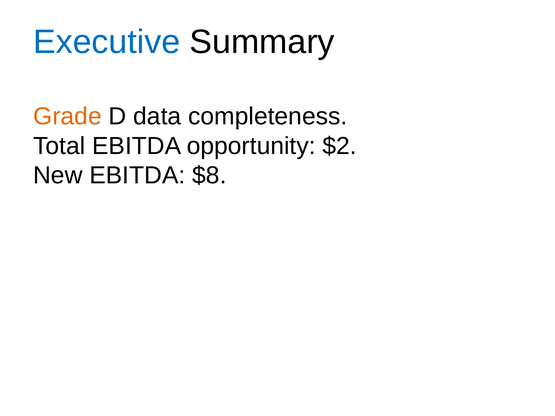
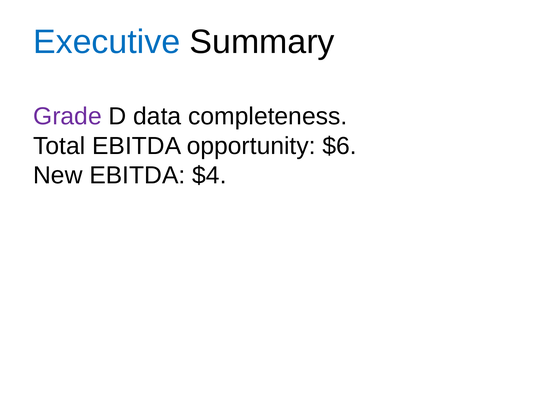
Grade colour: orange -> purple
$2: $2 -> $6
$8: $8 -> $4
